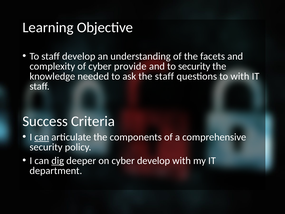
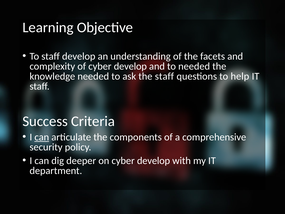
of cyber provide: provide -> develop
to security: security -> needed
to with: with -> help
dig underline: present -> none
